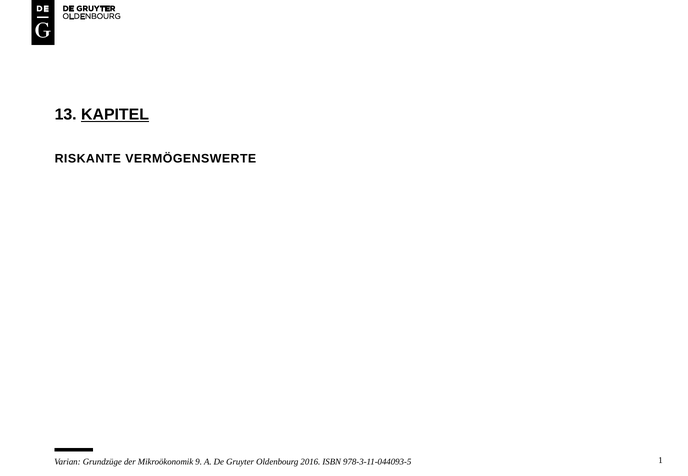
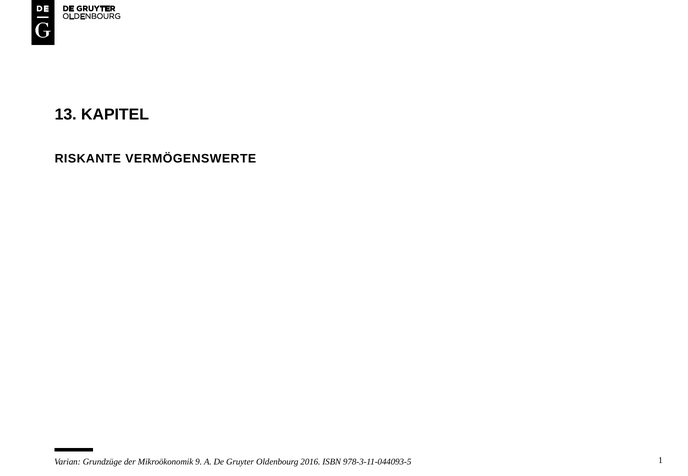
KAPITEL underline: present -> none
